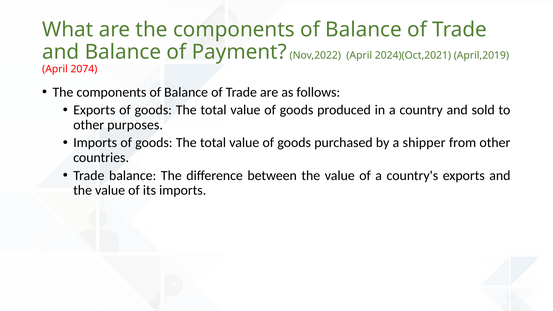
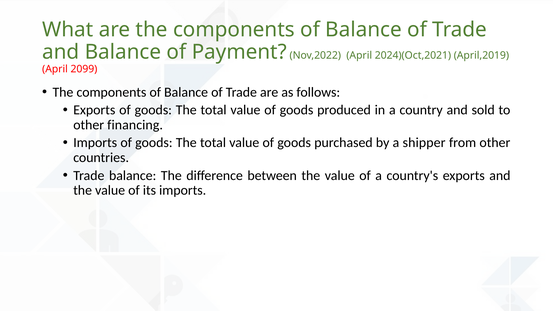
2074: 2074 -> 2099
purposes: purposes -> financing
